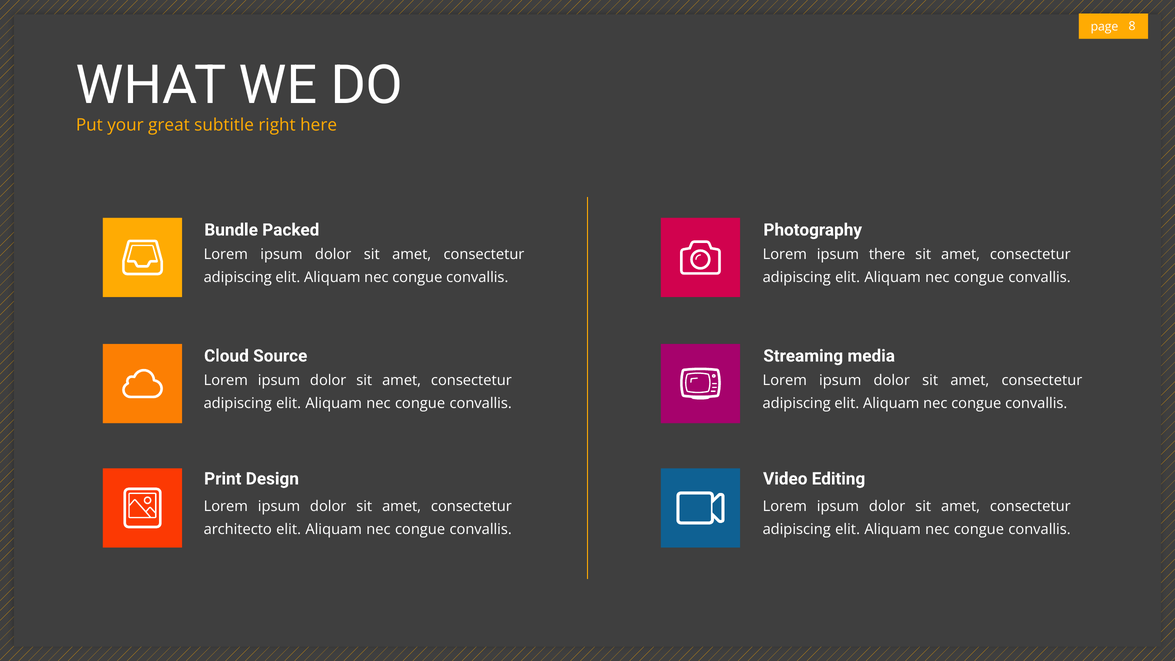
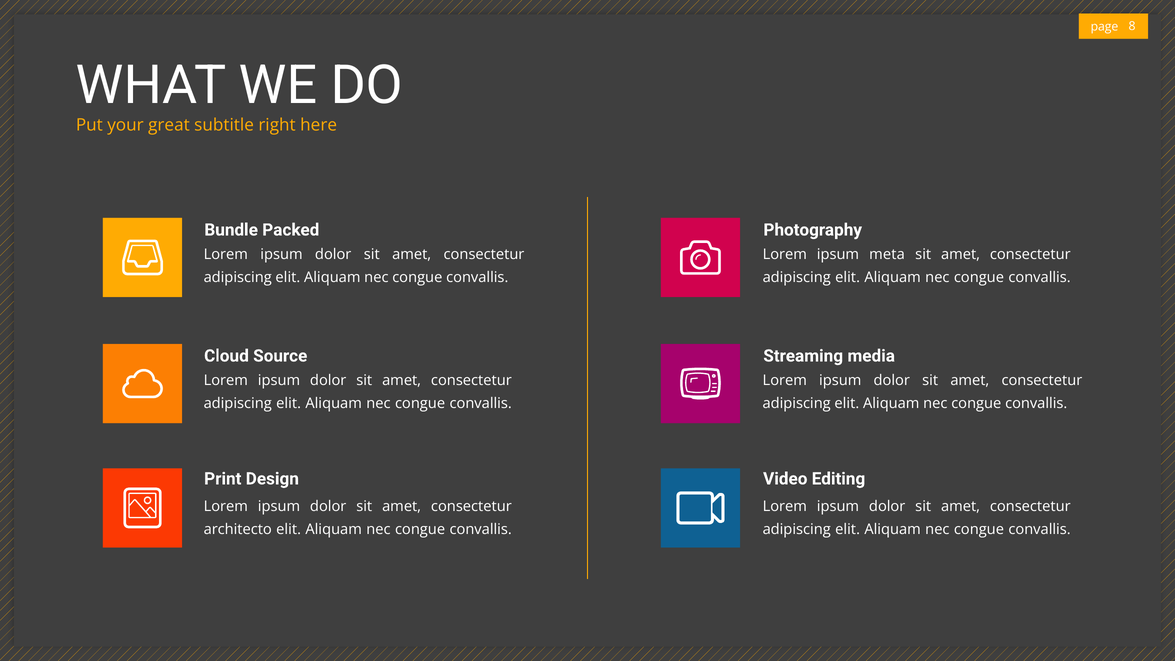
there: there -> meta
